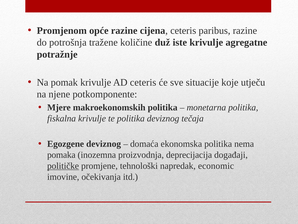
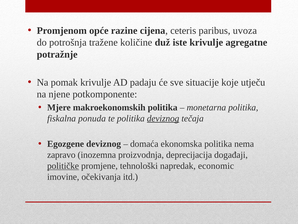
paribus razine: razine -> uvoza
AD ceteris: ceteris -> padaju
fiskalna krivulje: krivulje -> ponuda
deviznog at (163, 118) underline: none -> present
pomaka: pomaka -> zapravo
